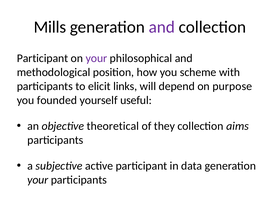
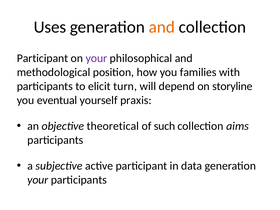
Mills: Mills -> Uses
and at (162, 27) colour: purple -> orange
scheme: scheme -> families
links: links -> turn
purpose: purpose -> storyline
founded: founded -> eventual
useful: useful -> praxis
they: they -> such
